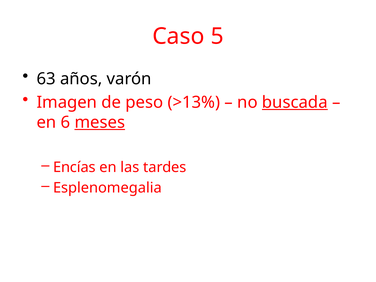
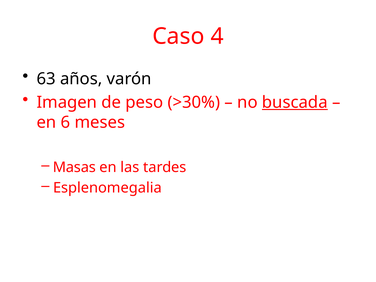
5: 5 -> 4
>13%: >13% -> >30%
meses underline: present -> none
Encías: Encías -> Masas
